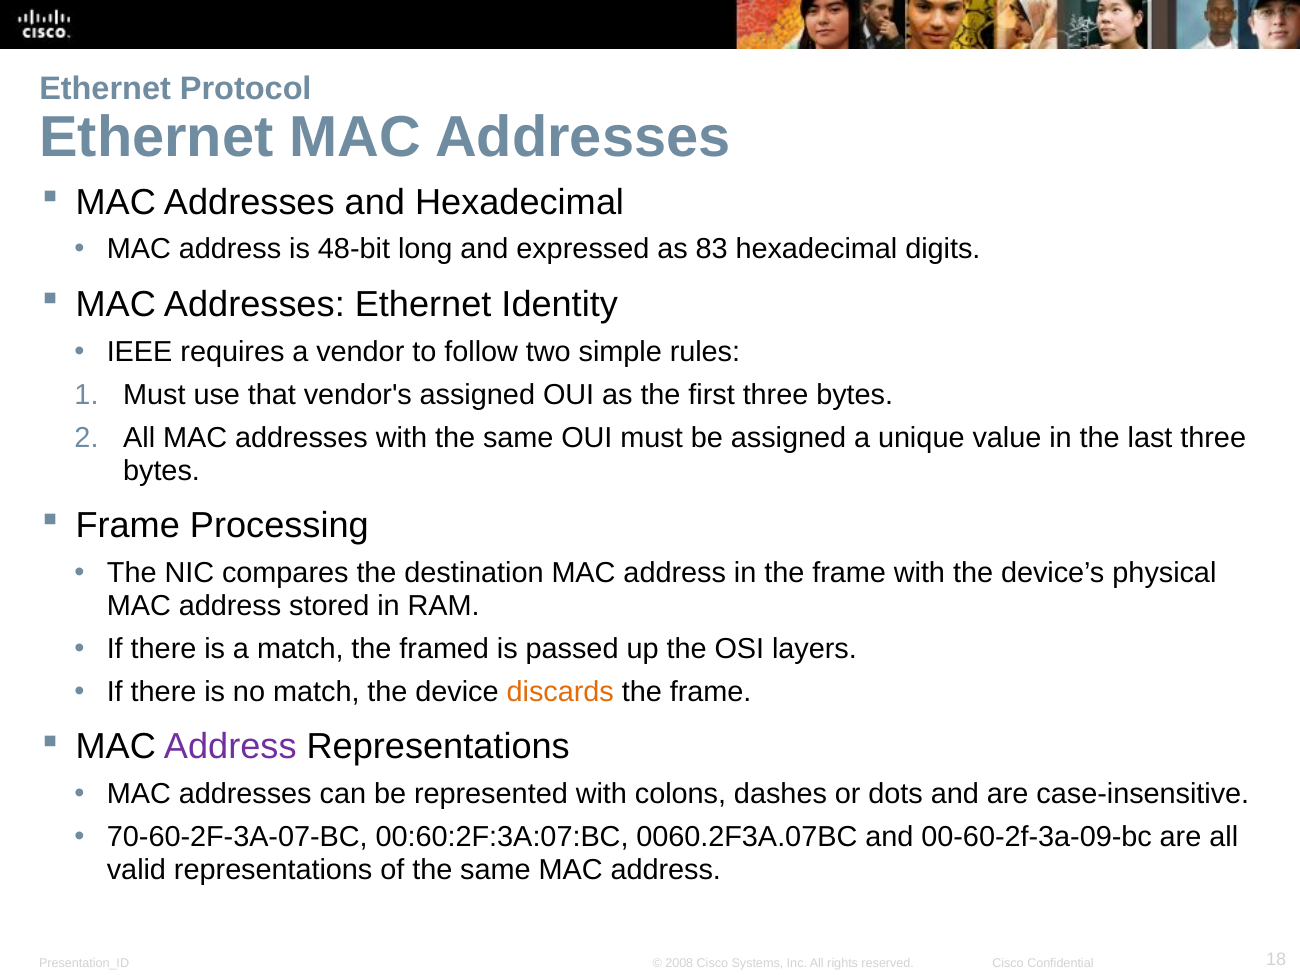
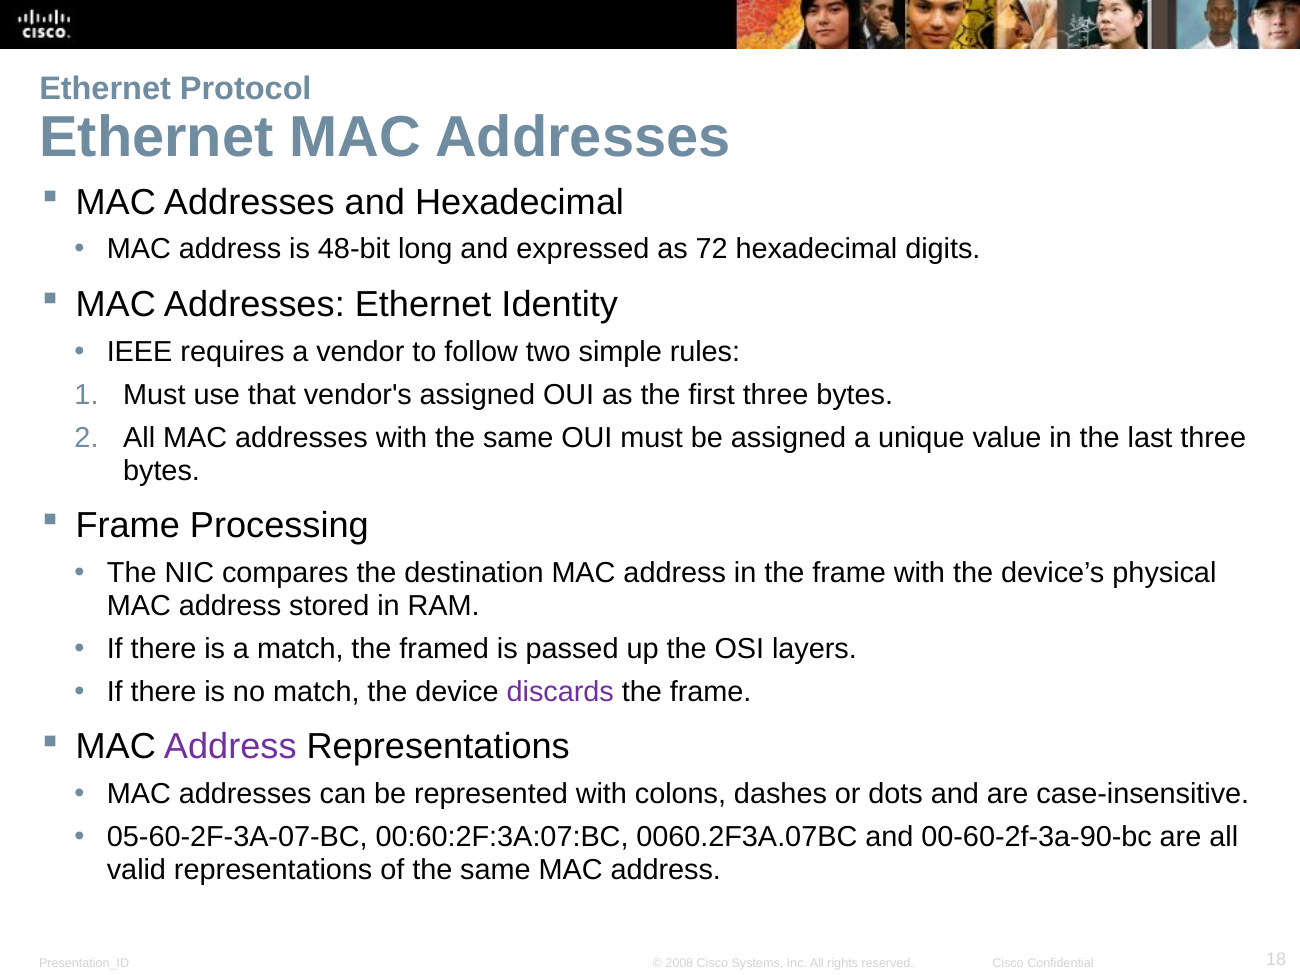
83: 83 -> 72
discards colour: orange -> purple
70-60-2F-3A-07-BC: 70-60-2F-3A-07-BC -> 05-60-2F-3A-07-BC
00-60-2f-3a-09-bc: 00-60-2f-3a-09-bc -> 00-60-2f-3a-90-bc
